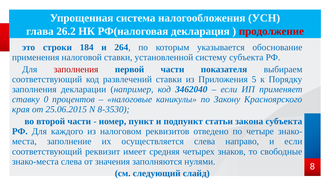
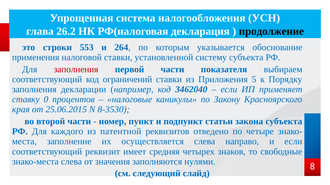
продолжение colour: red -> black
184: 184 -> 553
развлечений: развлечений -> ограничений
налоговом: налоговом -> патентной
